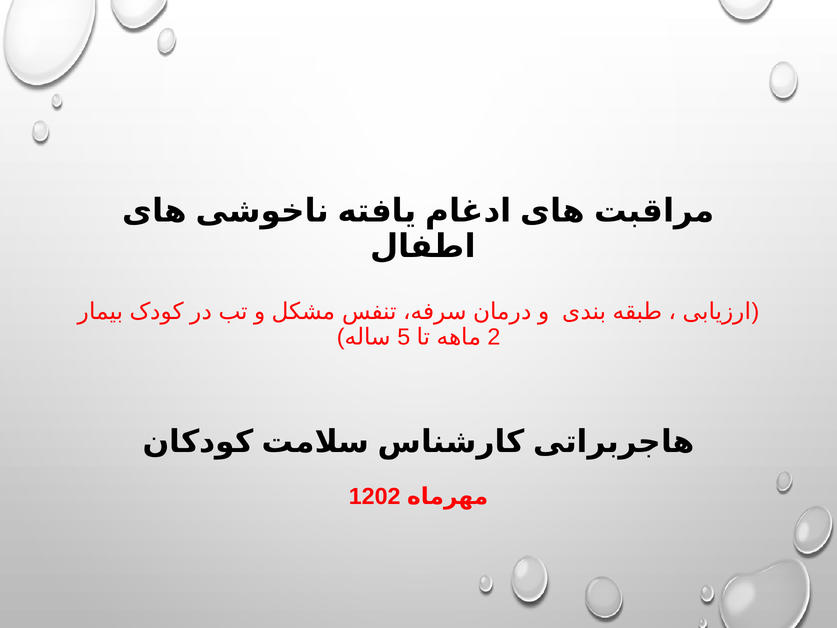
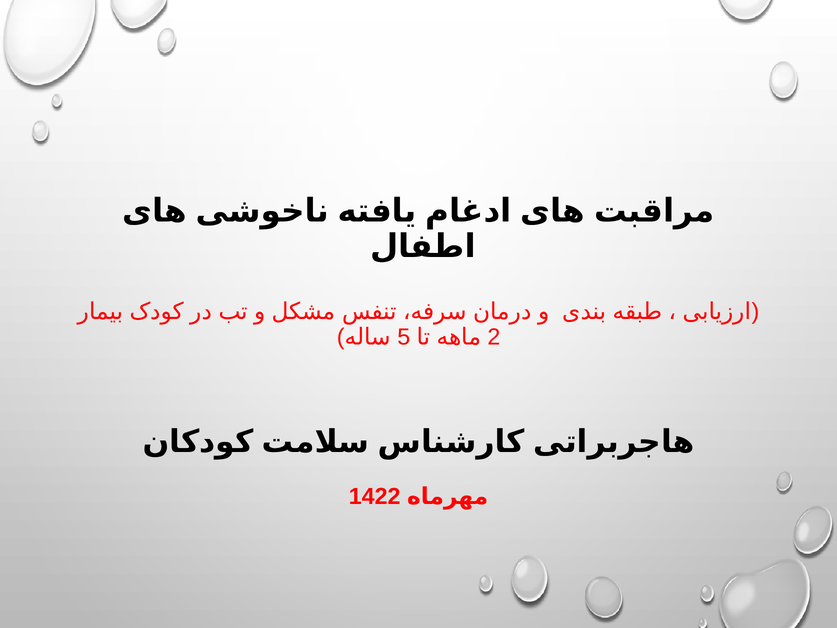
1202: 1202 -> 1422
